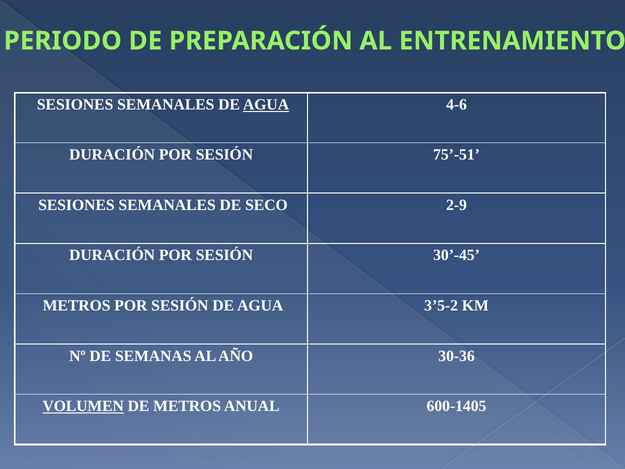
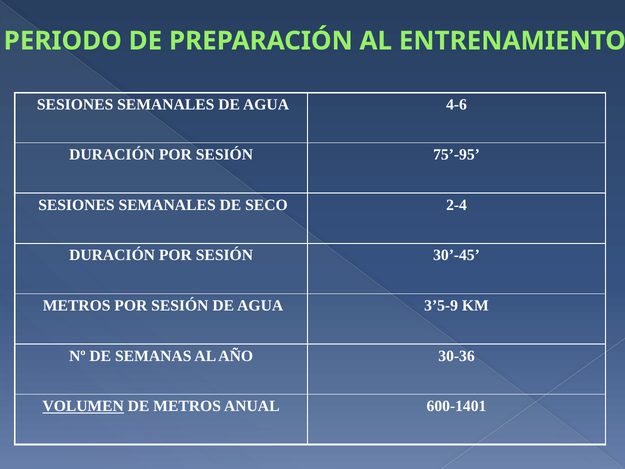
AGUA at (266, 105) underline: present -> none
75’-51: 75’-51 -> 75’-95
2-9: 2-9 -> 2-4
3’5-2: 3’5-2 -> 3’5-9
600-1405: 600-1405 -> 600-1401
